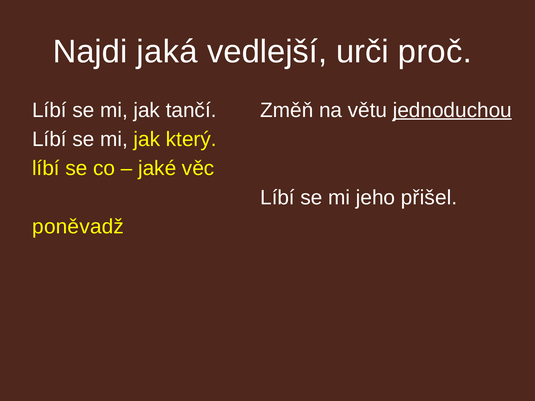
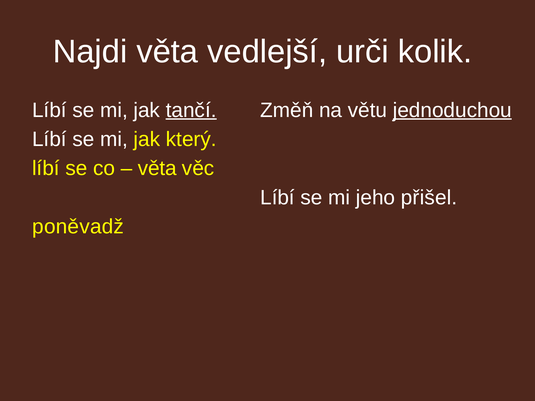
Najdi jaká: jaká -> věta
proč: proč -> kolik
tančí underline: none -> present
jaké at (157, 169): jaké -> věta
